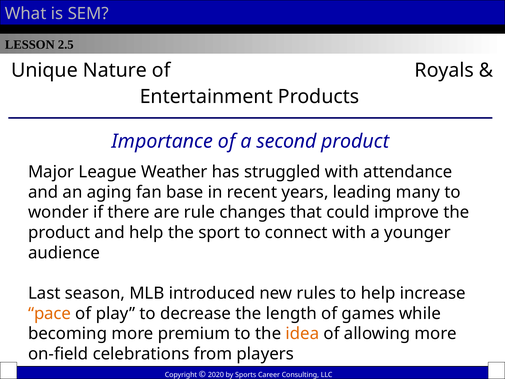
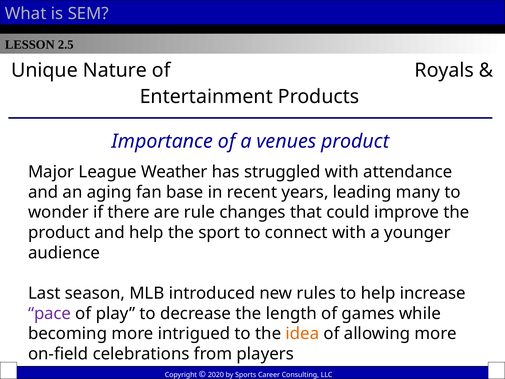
second: second -> venues
pace colour: orange -> purple
premium: premium -> intrigued
